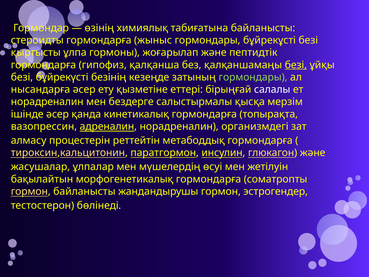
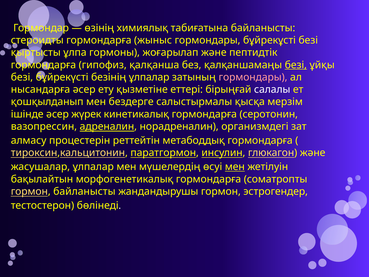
безінің кезеңде: кезеңде -> ұлпалар
гормондары at (253, 77) colour: light green -> pink
норадреналин at (47, 102): норадреналин -> қошқылданып
қанда: қанда -> жүрек
топырақта: топырақта -> серотонин
мен at (235, 167) underline: none -> present
